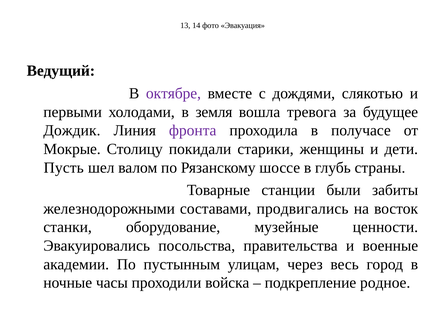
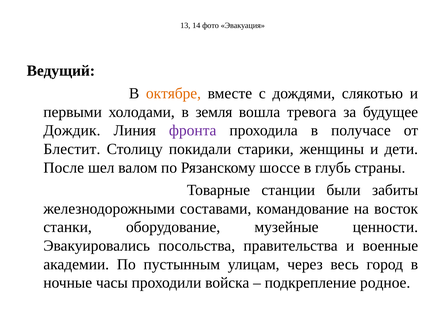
октябре colour: purple -> orange
Мокрые: Мокрые -> Блестит
Пусть: Пусть -> После
продвигались: продвигались -> командование
